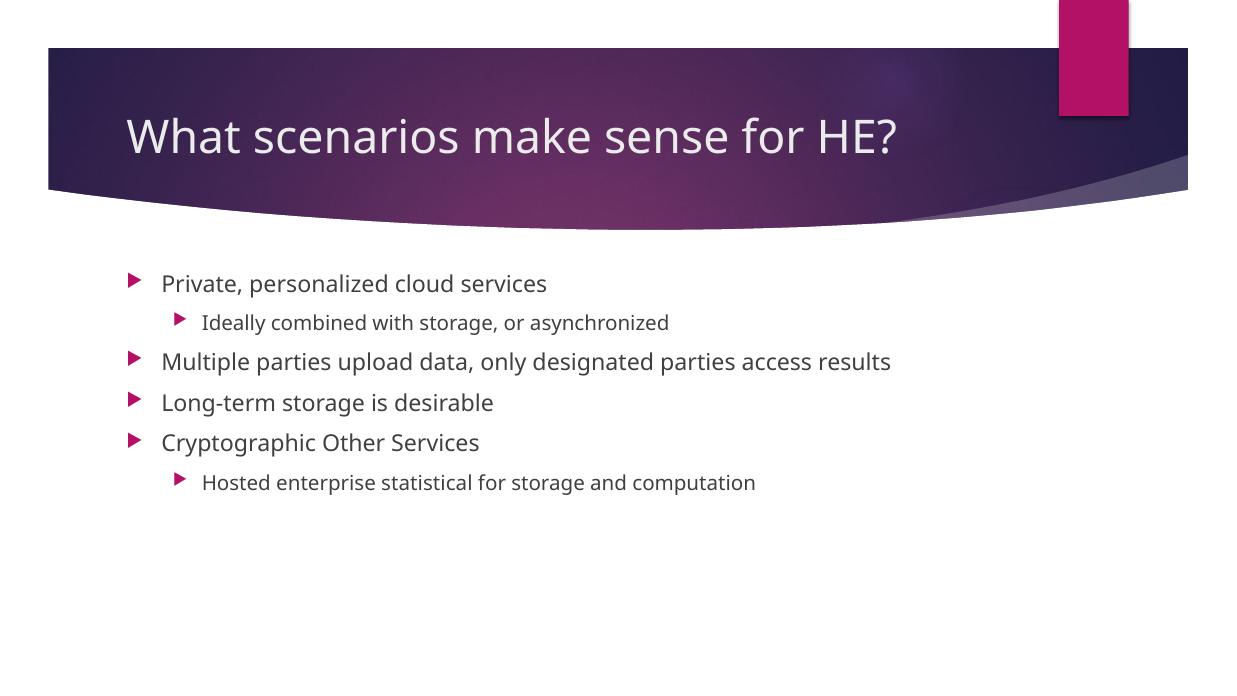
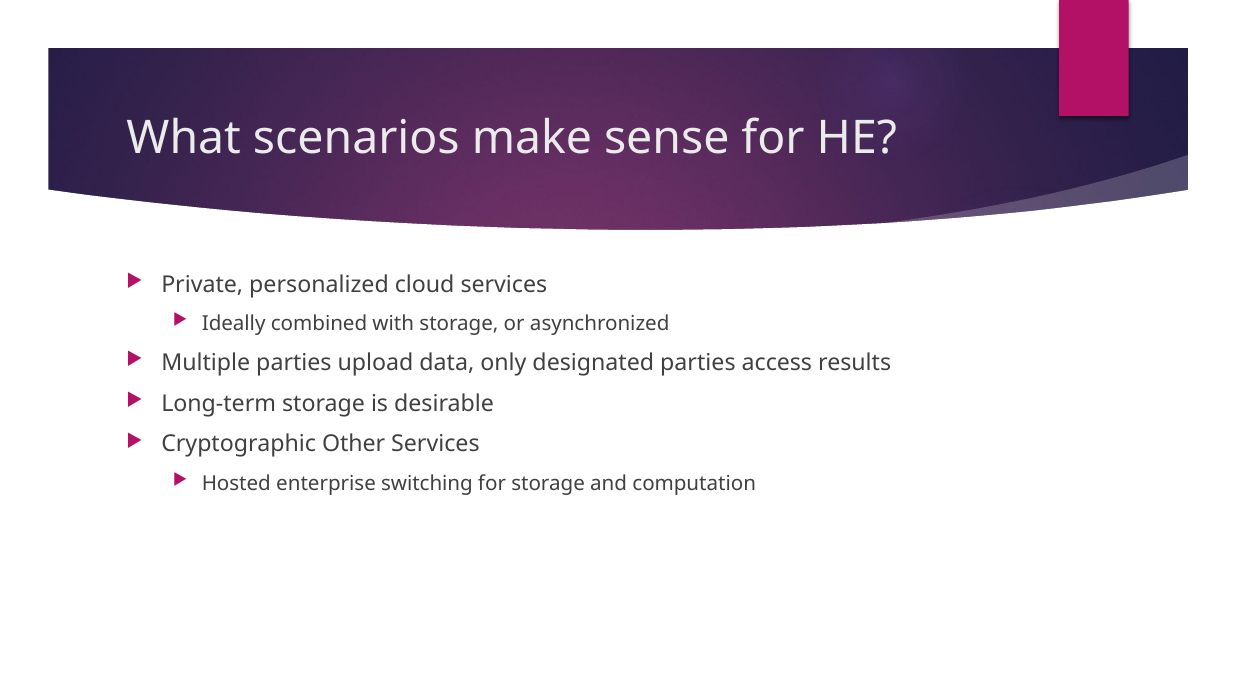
statistical: statistical -> switching
